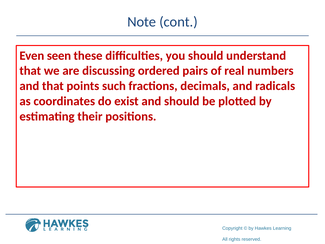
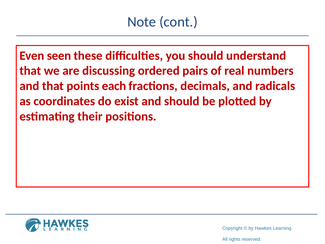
such: such -> each
